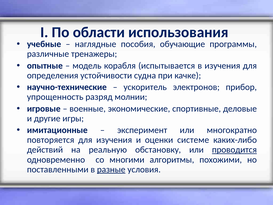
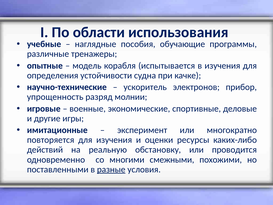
системе: системе -> ресурсы
проводится underline: present -> none
алгоритмы: алгоритмы -> смежными
